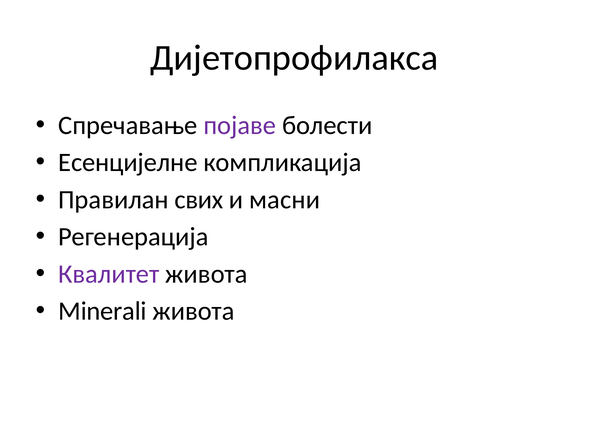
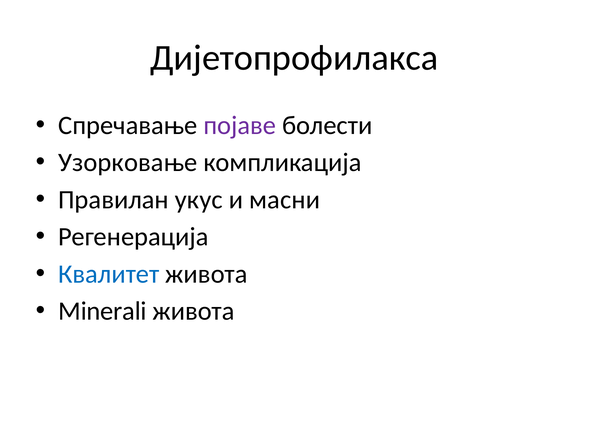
Есенцијелне: Есенцијелне -> Узорковање
свих: свих -> укус
Квалитет colour: purple -> blue
